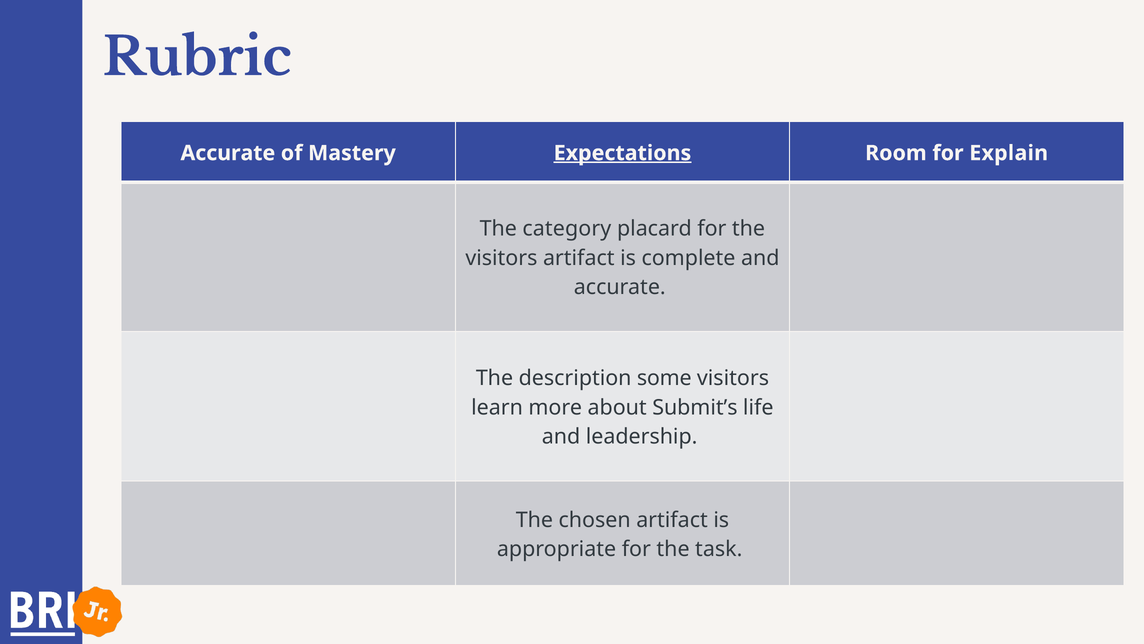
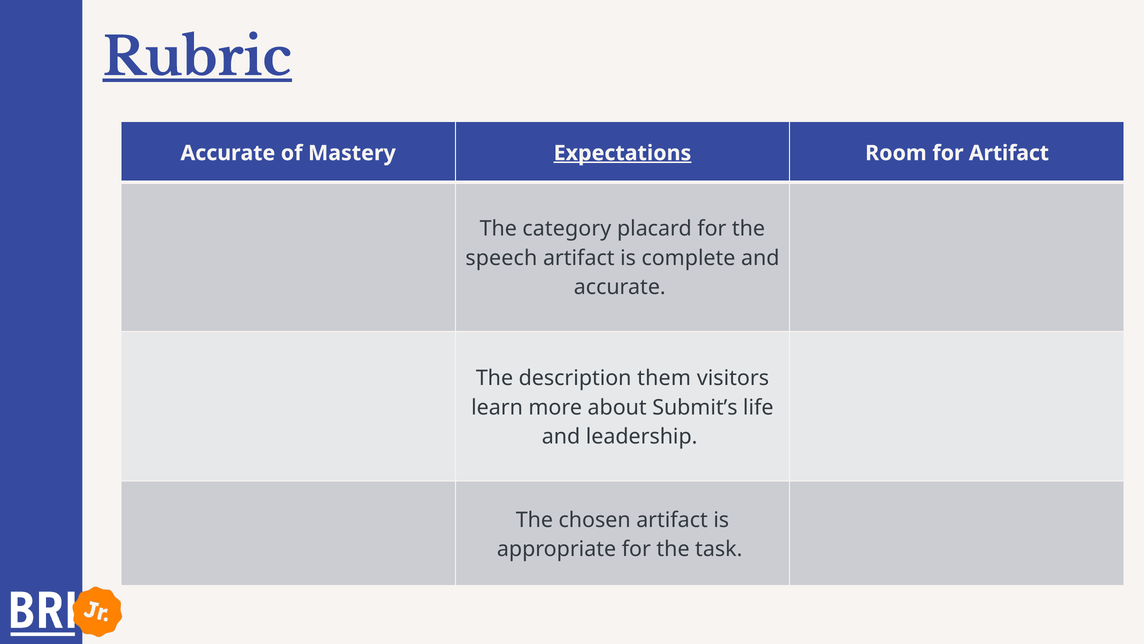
Rubric underline: none -> present
for Explain: Explain -> Artifact
visitors at (501, 258): visitors -> speech
some: some -> them
